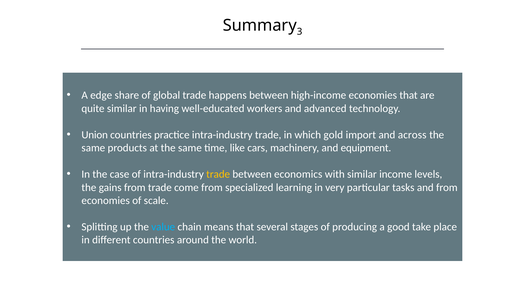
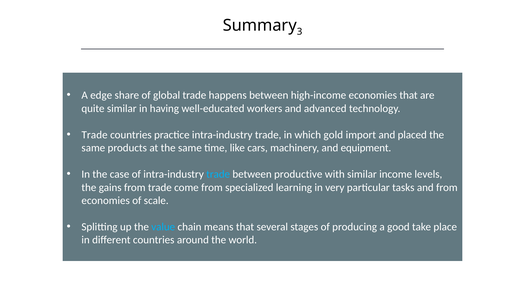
Union at (95, 134): Union -> Trade
across: across -> placed
trade at (218, 174) colour: yellow -> light blue
economics: economics -> productive
